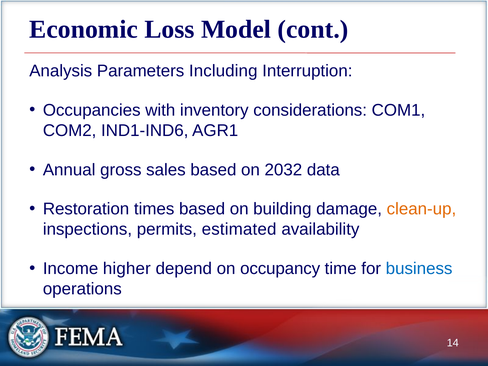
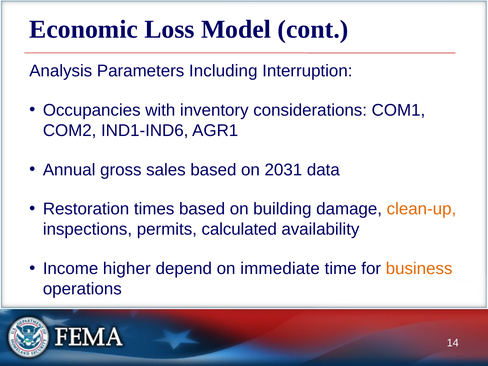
2032: 2032 -> 2031
estimated: estimated -> calculated
occupancy: occupancy -> immediate
business colour: blue -> orange
